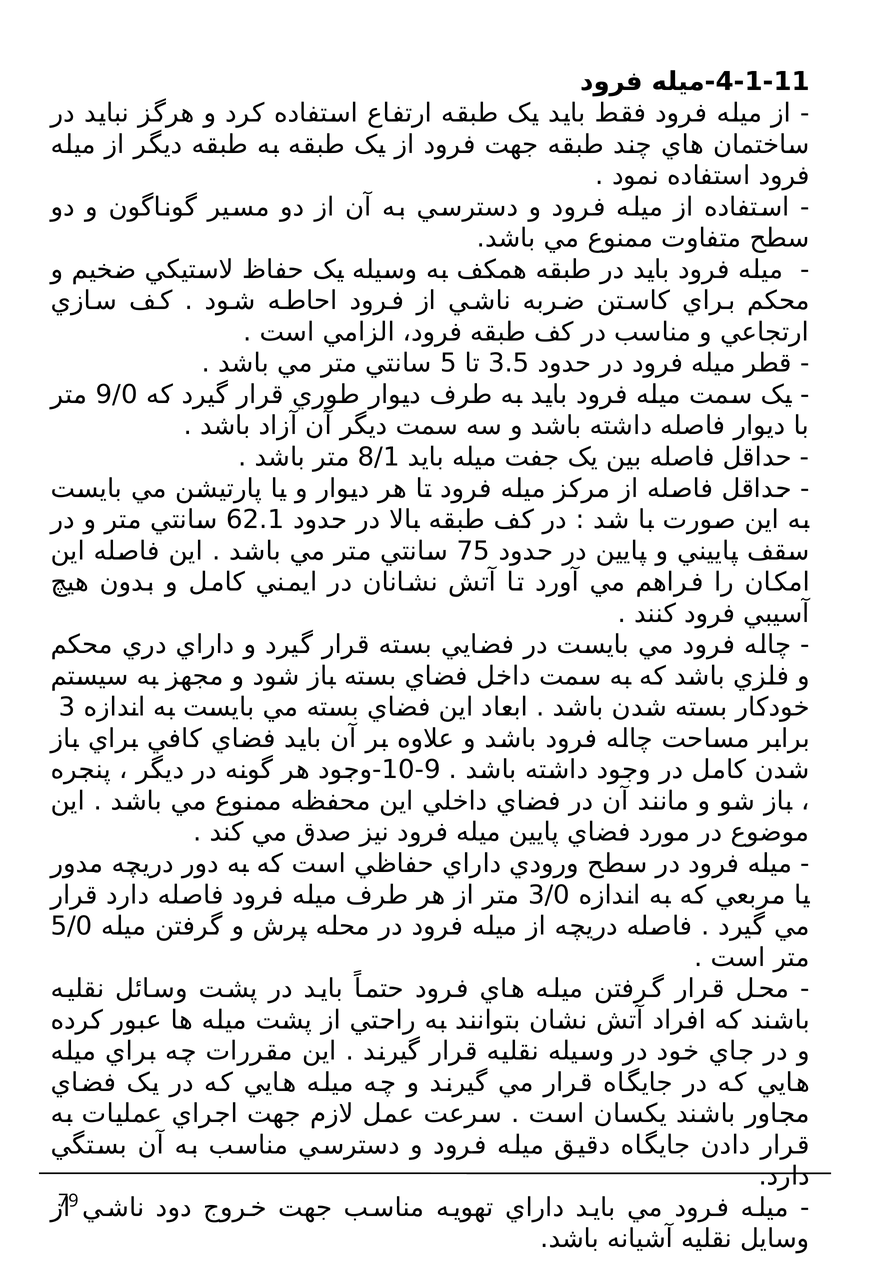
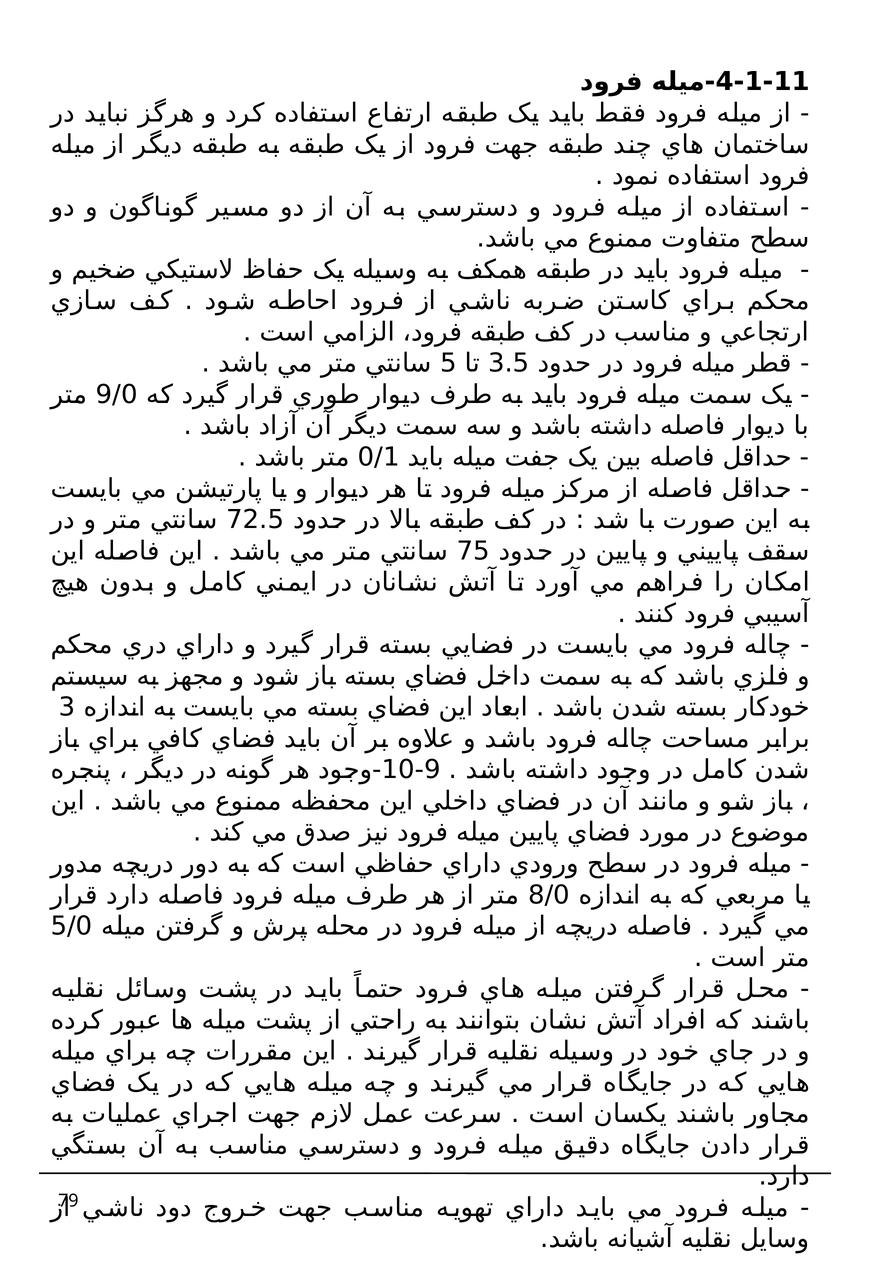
8/1: 8/1 -> 0/1
62.1: 62.1 -> 72.5
3/0: 3/0 -> 8/0
